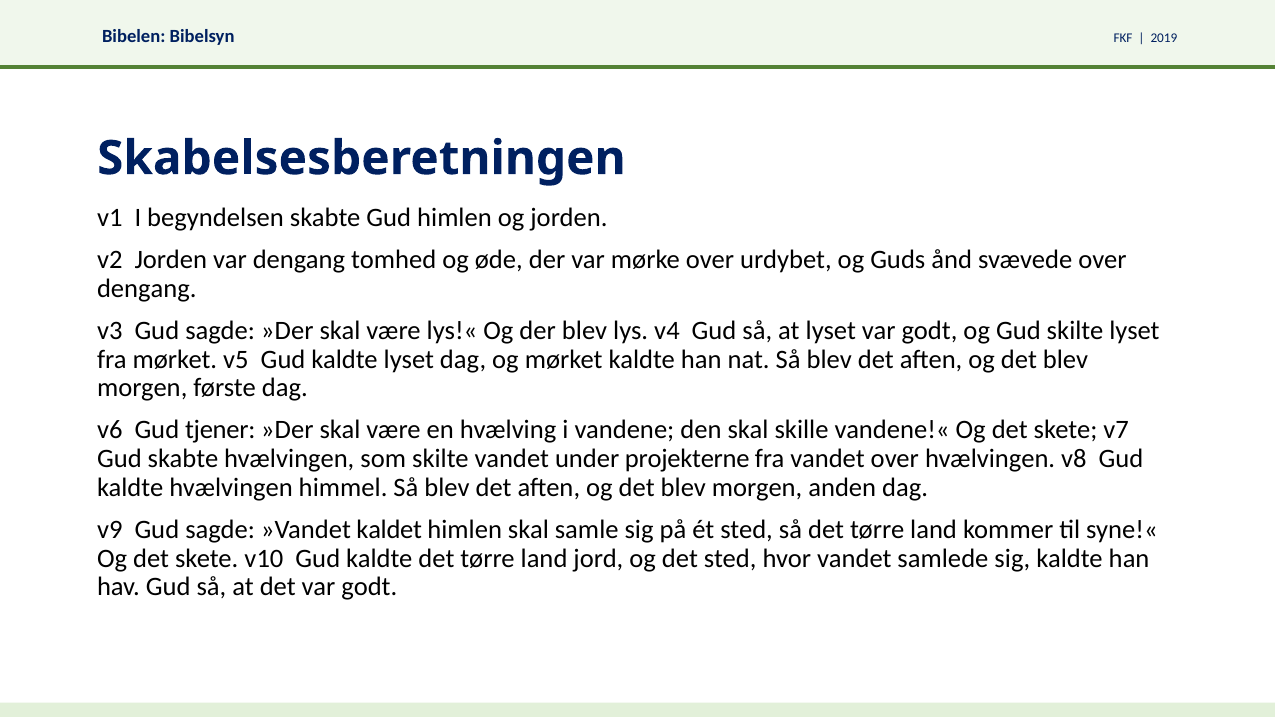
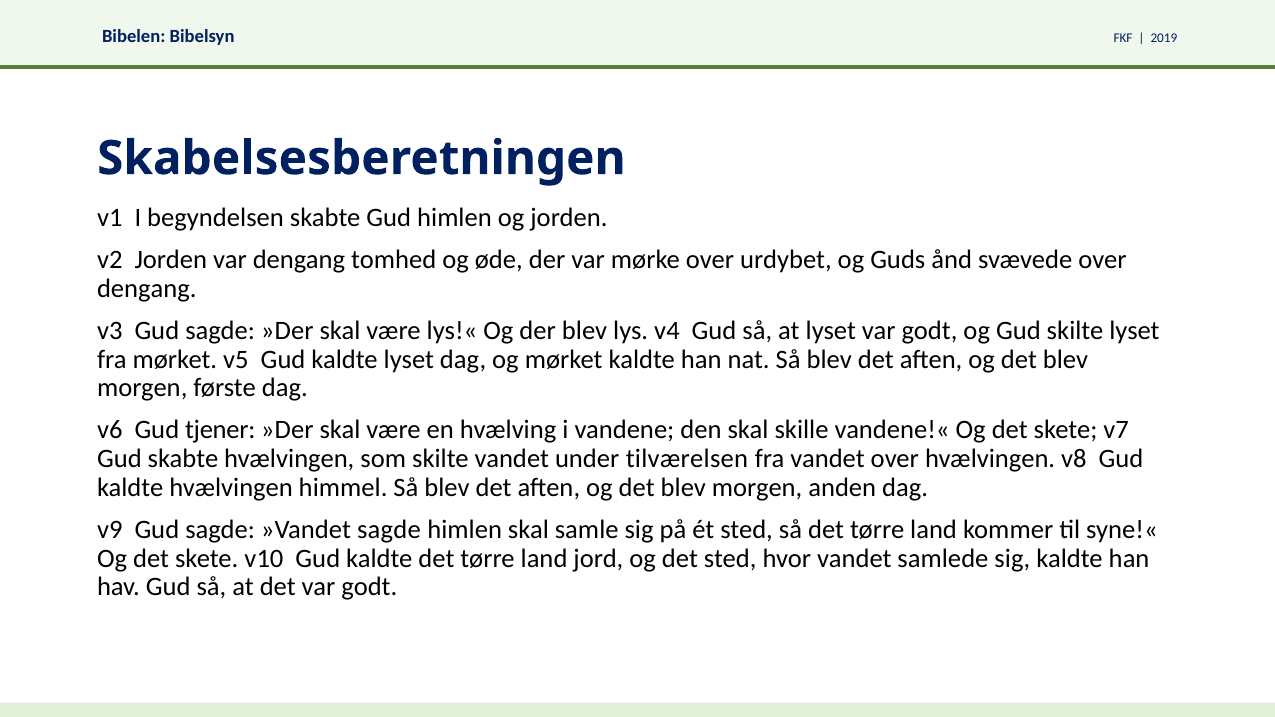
projekterne: projekterne -> tilværelsen
»Vandet kaldet: kaldet -> sagde
